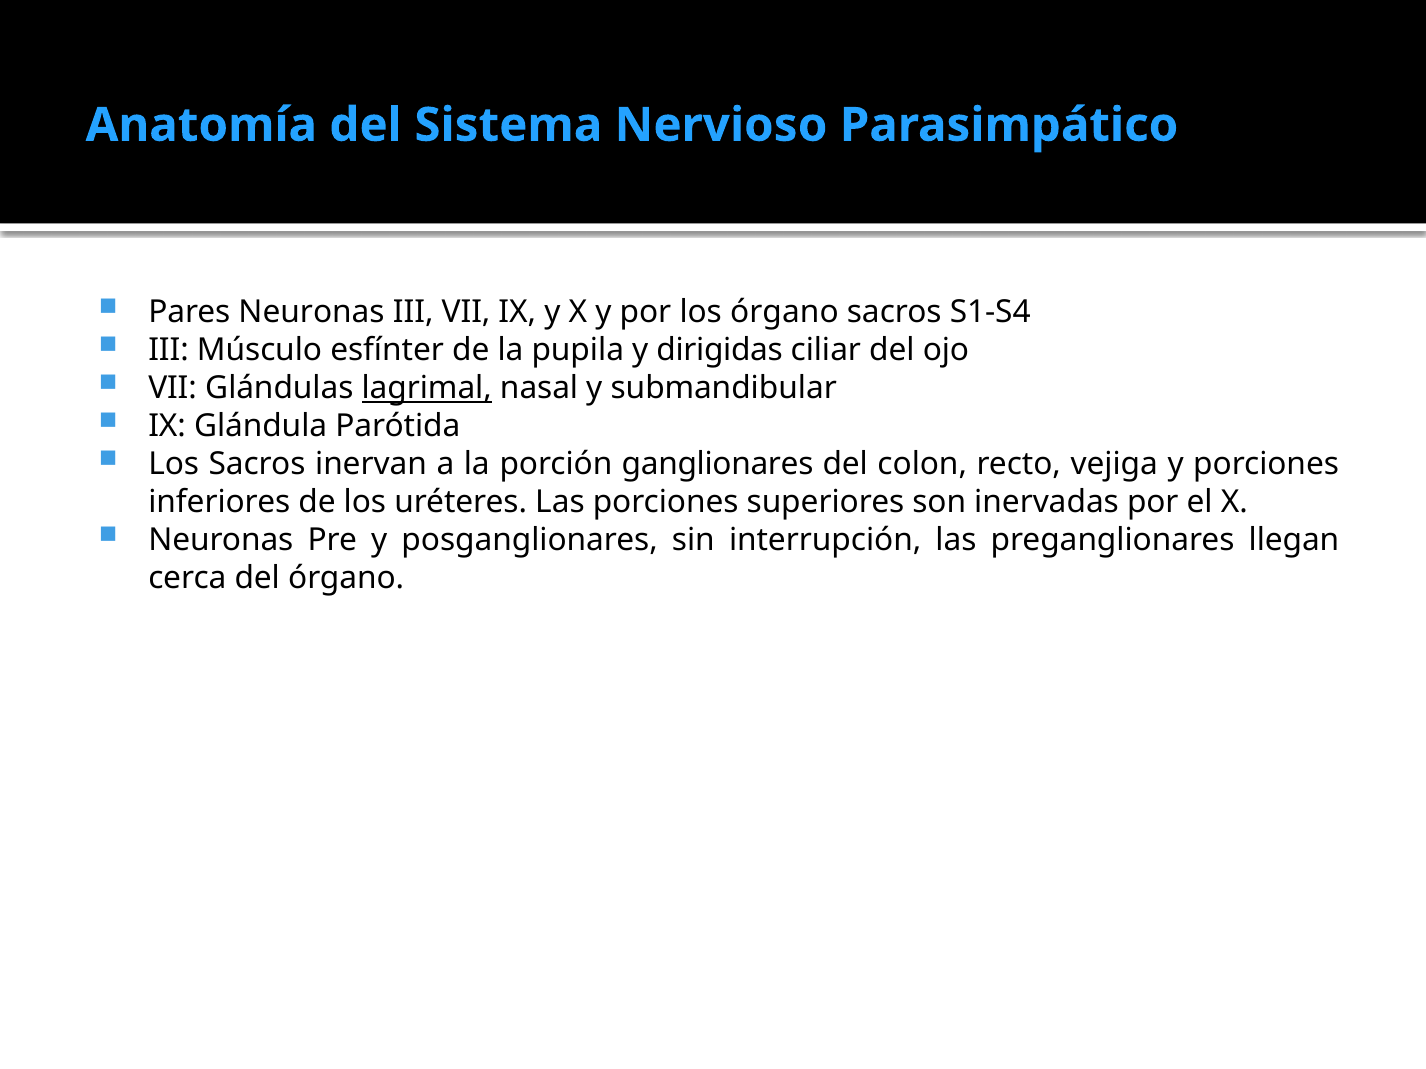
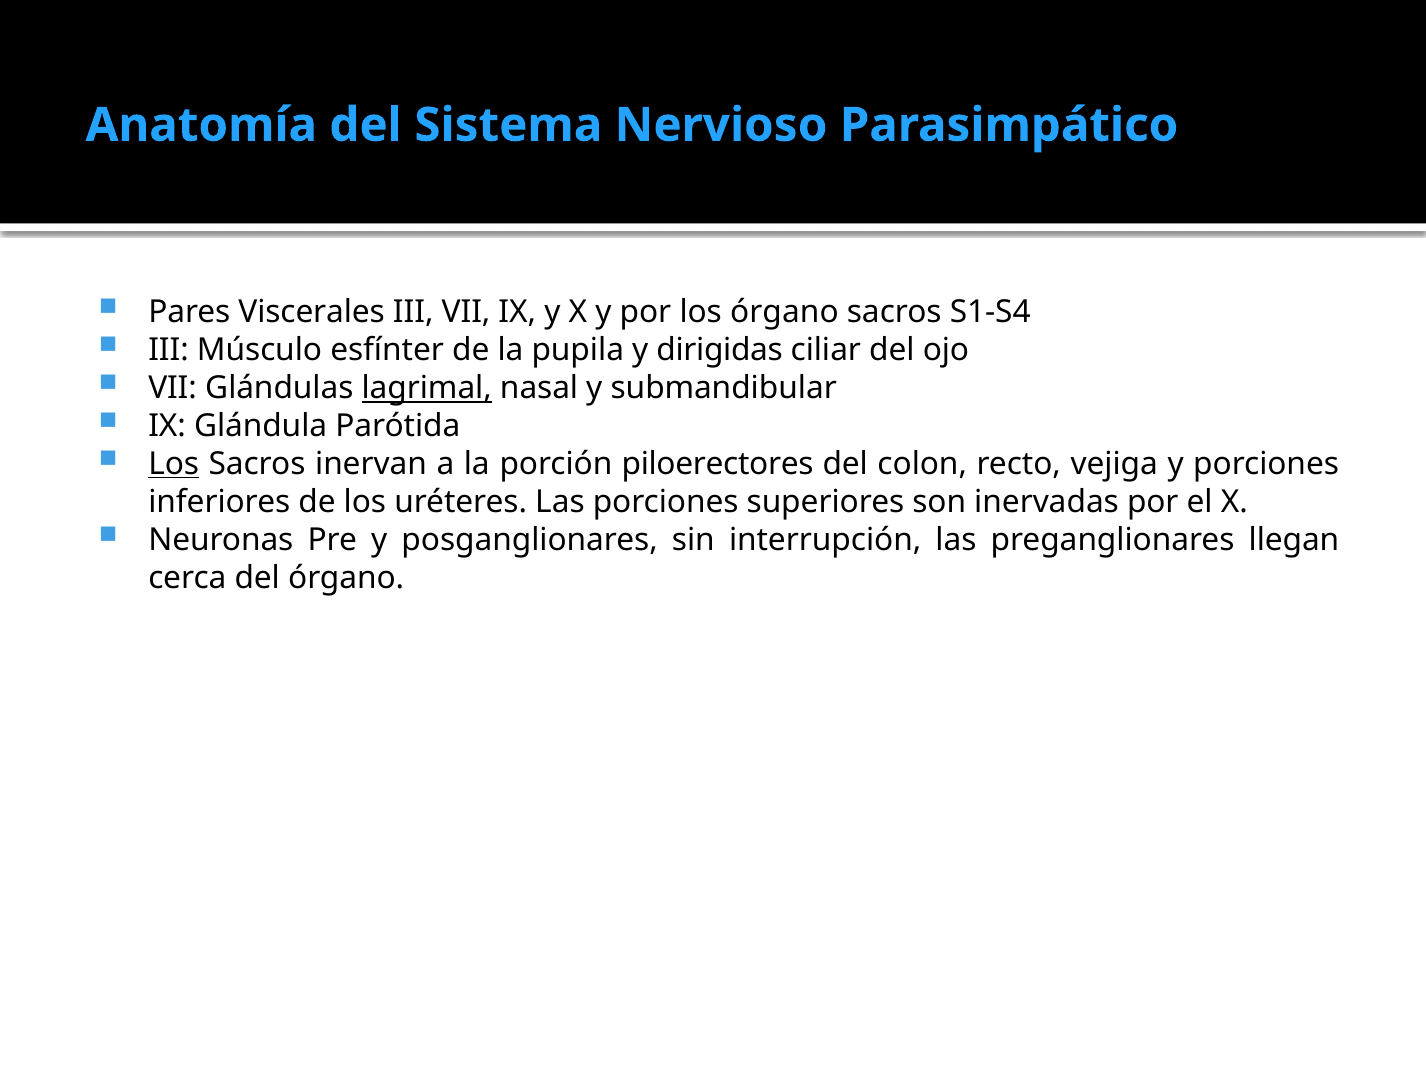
Pares Neuronas: Neuronas -> Viscerales
Los at (174, 464) underline: none -> present
ganglionares: ganglionares -> piloerectores
